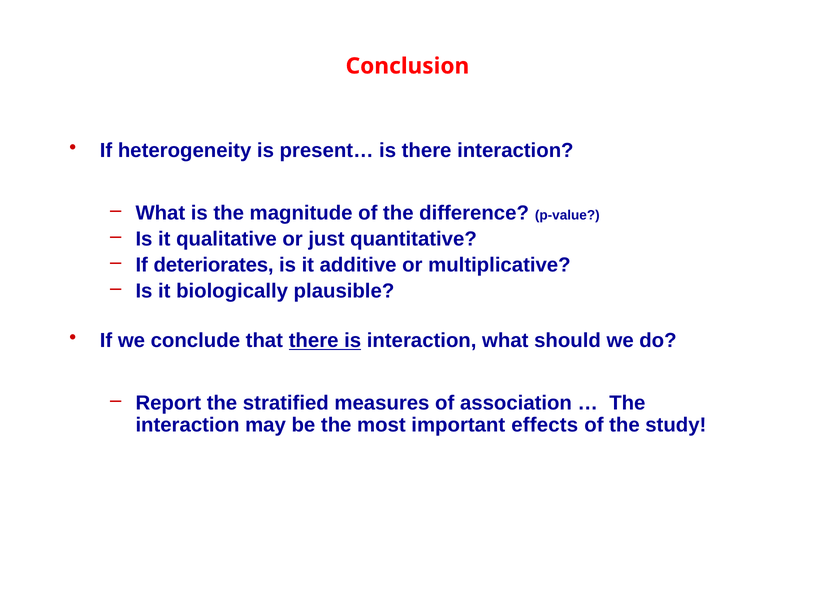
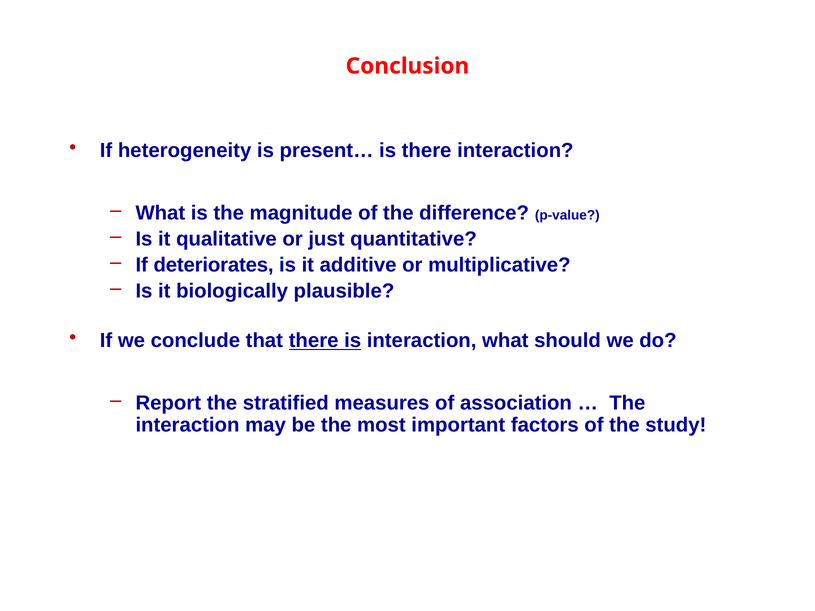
effects: effects -> factors
